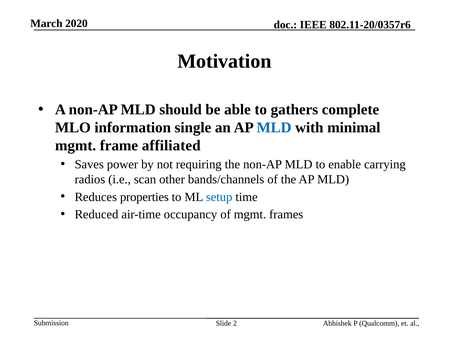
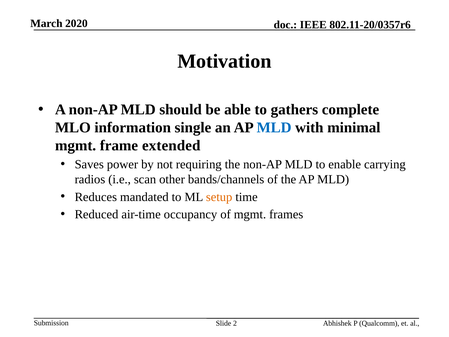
affiliated: affiliated -> extended
properties: properties -> mandated
setup colour: blue -> orange
